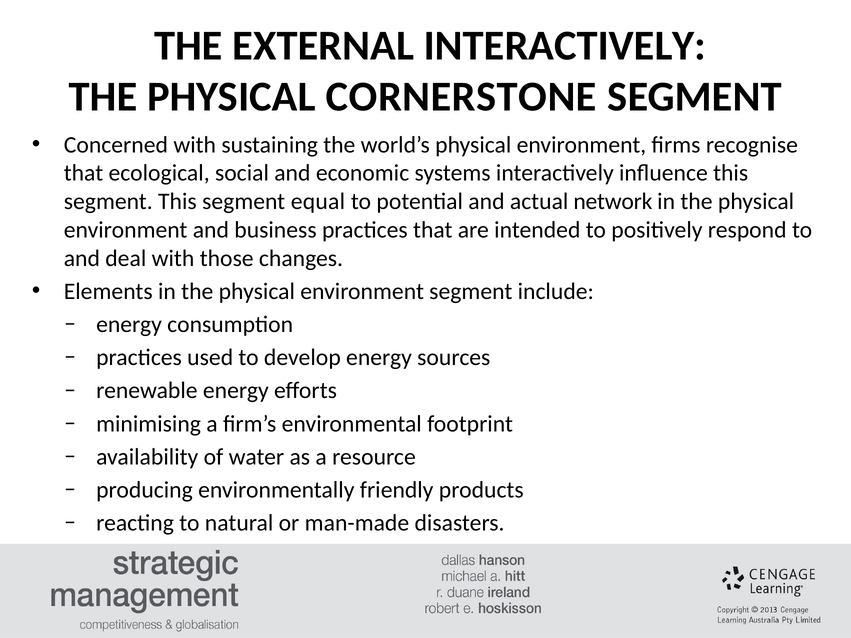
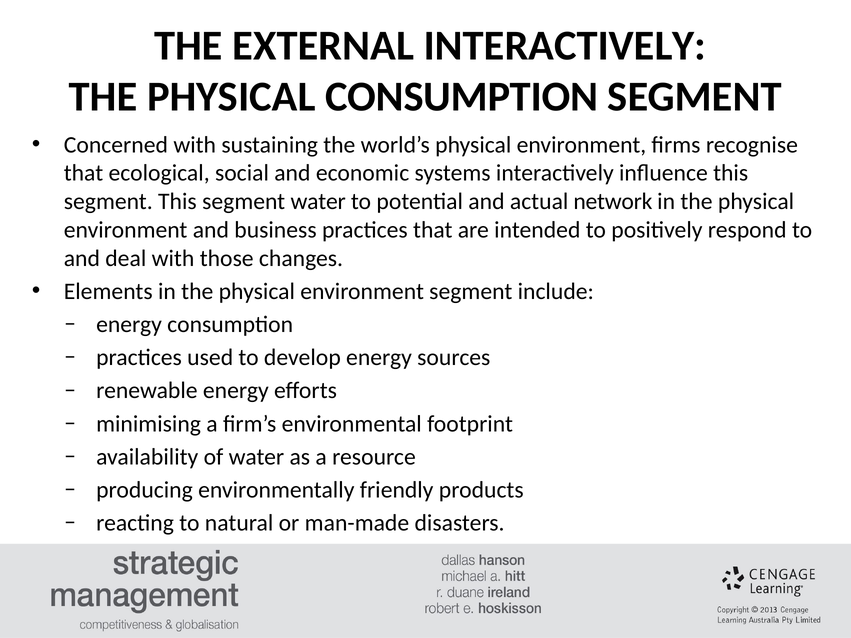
PHYSICAL CORNERSTONE: CORNERSTONE -> CONSUMPTION
segment equal: equal -> water
